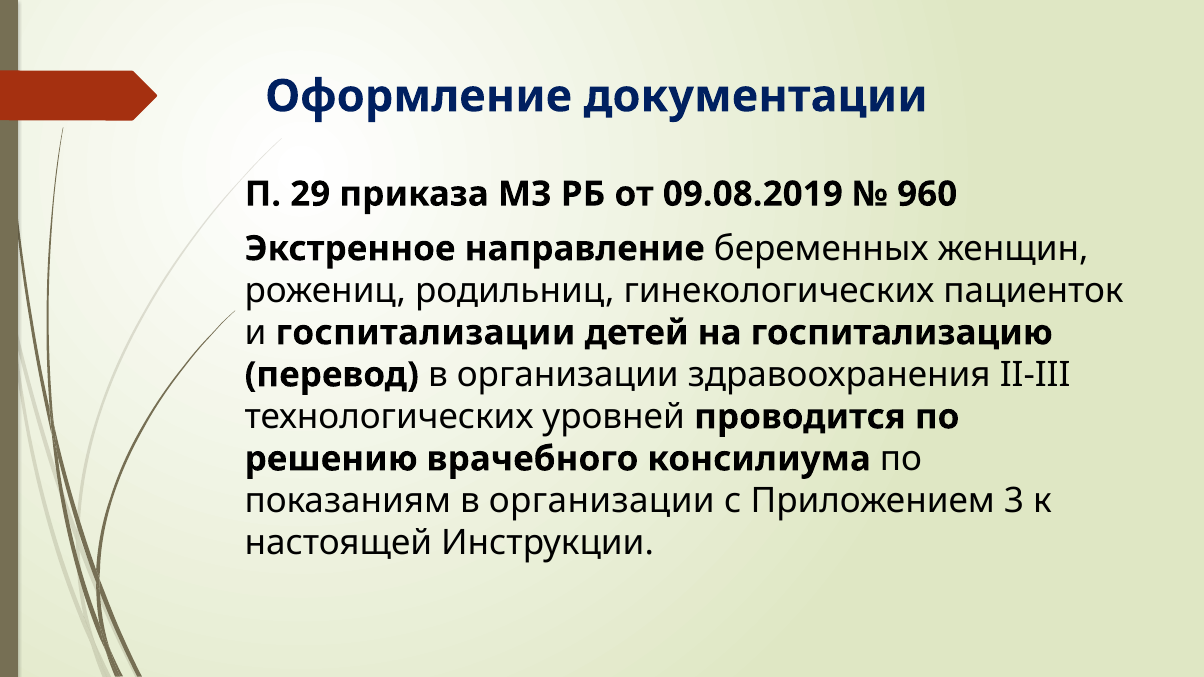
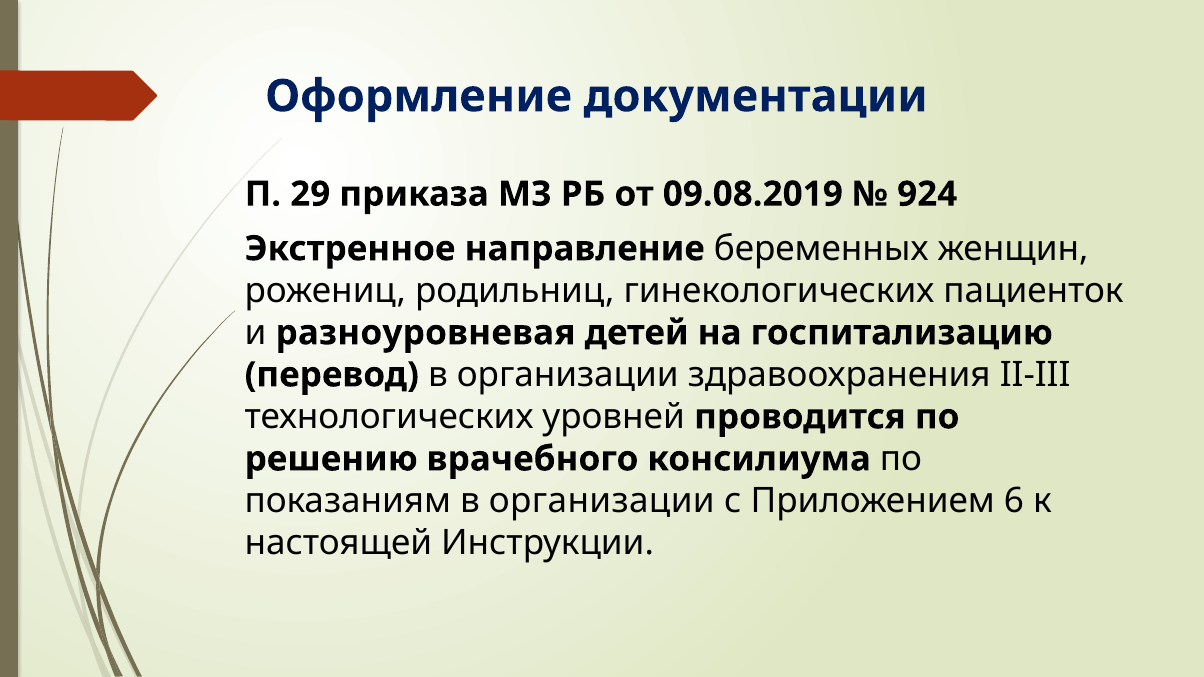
960: 960 -> 924
госпитализации: госпитализации -> разноуровневая
3: 3 -> 6
